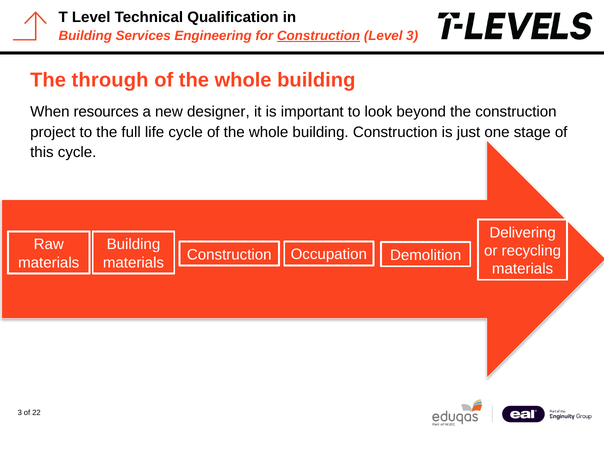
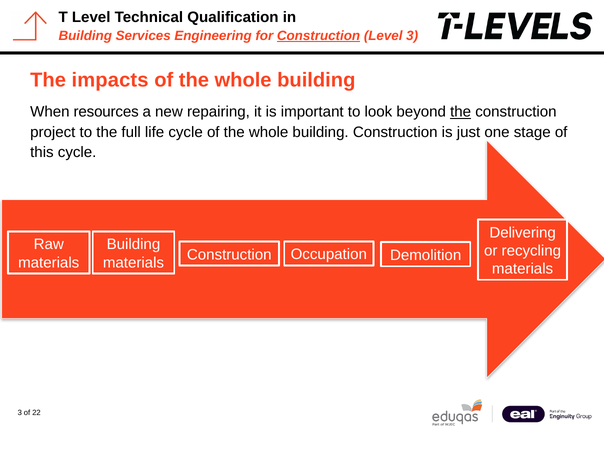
through: through -> impacts
designer: designer -> repairing
the at (461, 112) underline: none -> present
